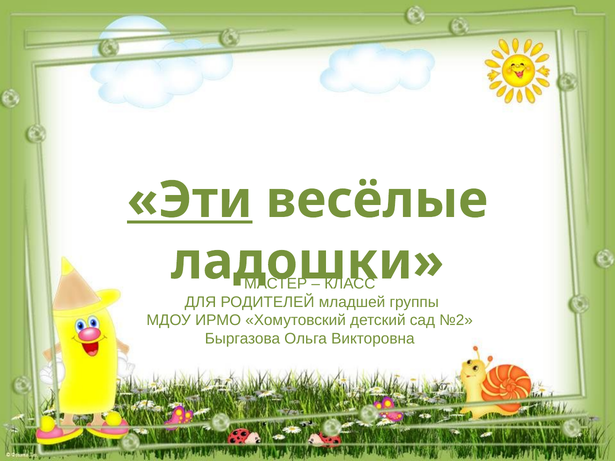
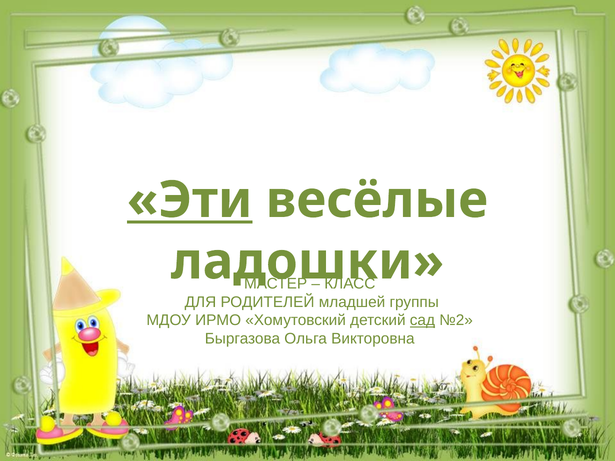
сад underline: none -> present
